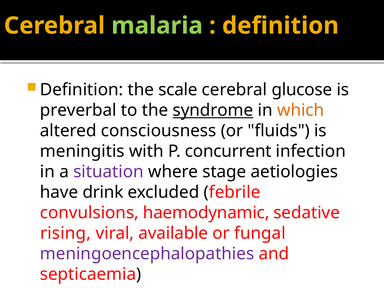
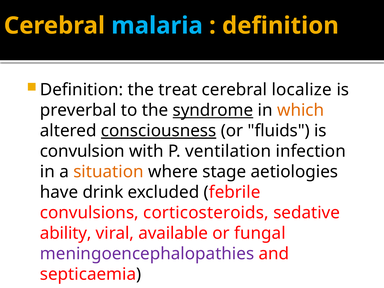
malaria colour: light green -> light blue
scale: scale -> treat
glucose: glucose -> localize
consciousness underline: none -> present
meningitis: meningitis -> convulsion
concurrent: concurrent -> ventilation
situation colour: purple -> orange
haemodynamic: haemodynamic -> corticosteroids
rising: rising -> ability
